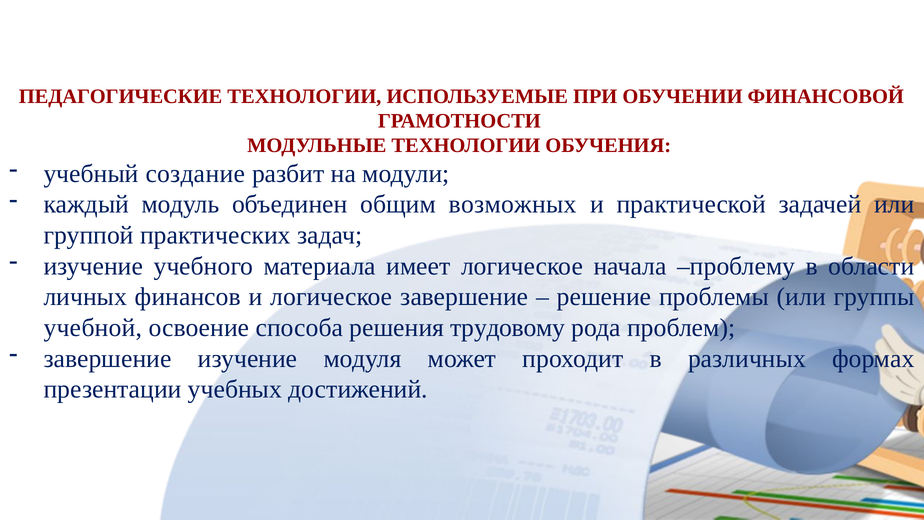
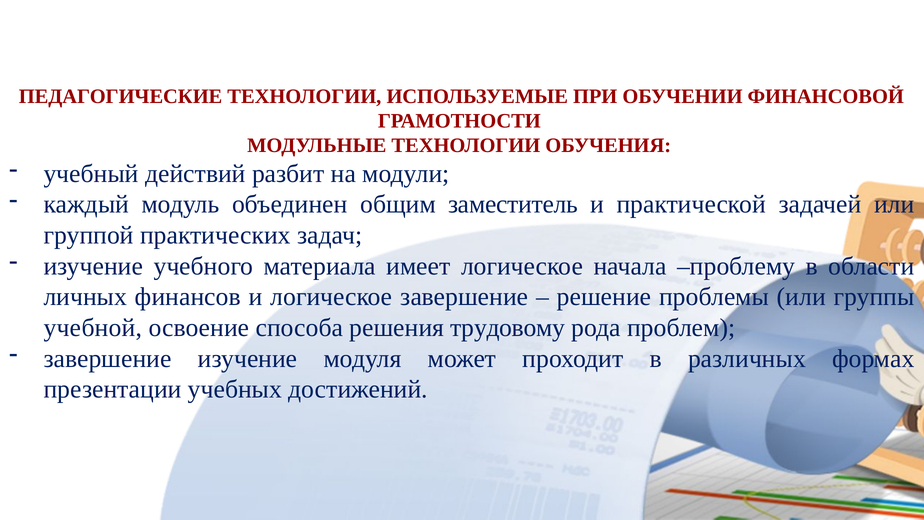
создание: создание -> действий
возможных: возможных -> заместитель
